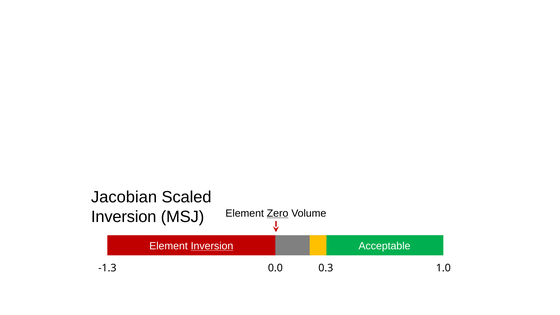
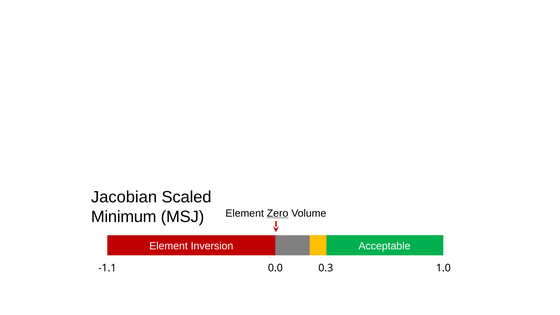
Inversion at (124, 217): Inversion -> Minimum
Inversion at (212, 246) underline: present -> none
-1.3: -1.3 -> -1.1
